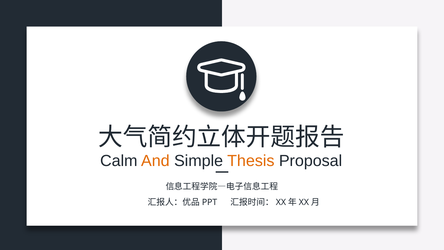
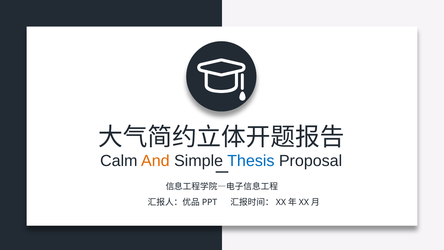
Thesis colour: orange -> blue
